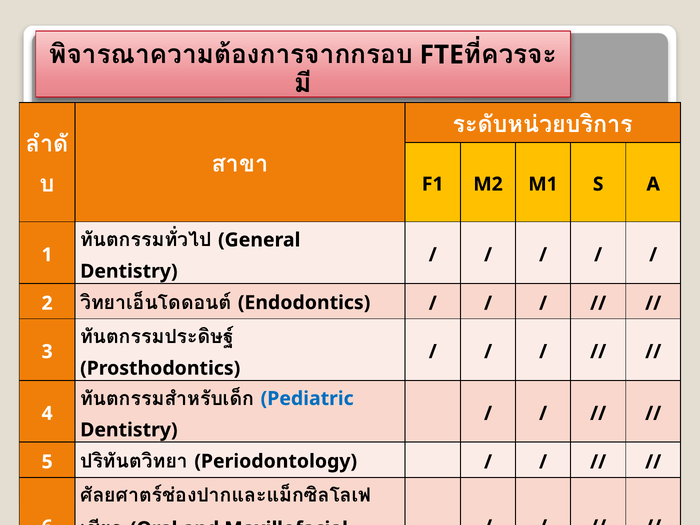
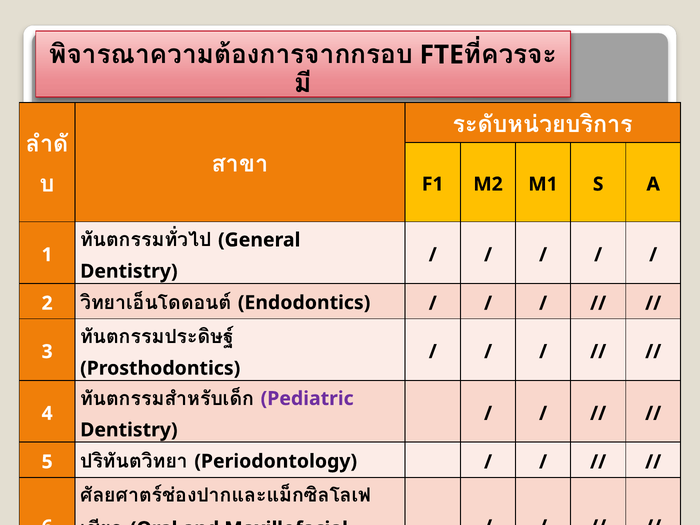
Pediatric colour: blue -> purple
